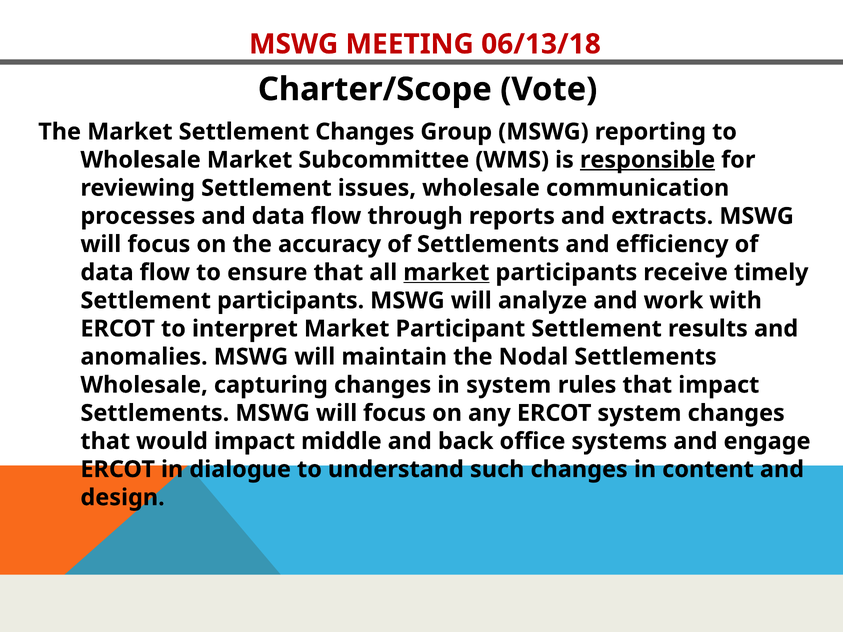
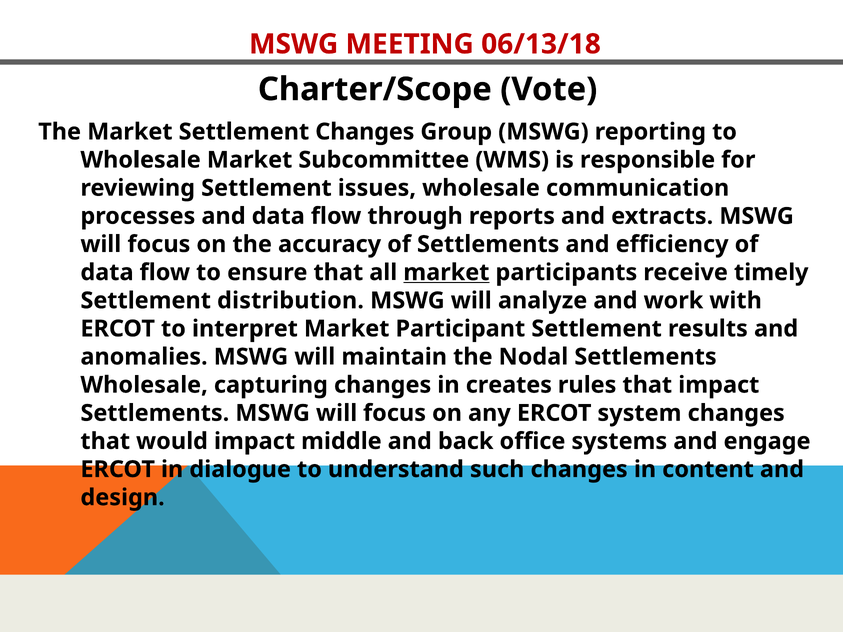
responsible underline: present -> none
Settlement participants: participants -> distribution
in system: system -> creates
